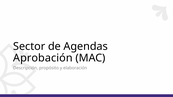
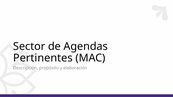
Aprobación: Aprobación -> Pertinentes
